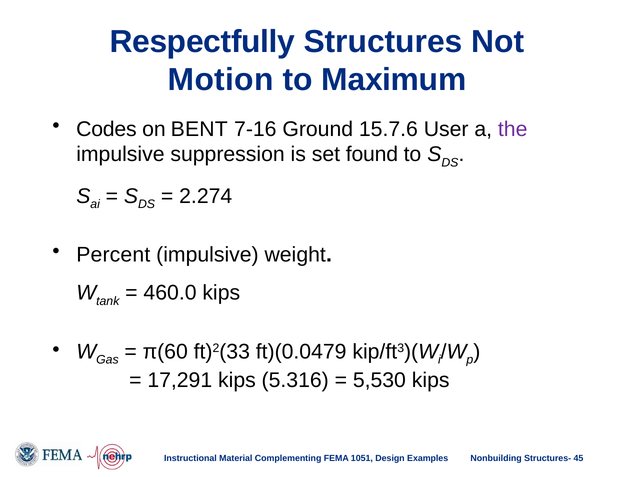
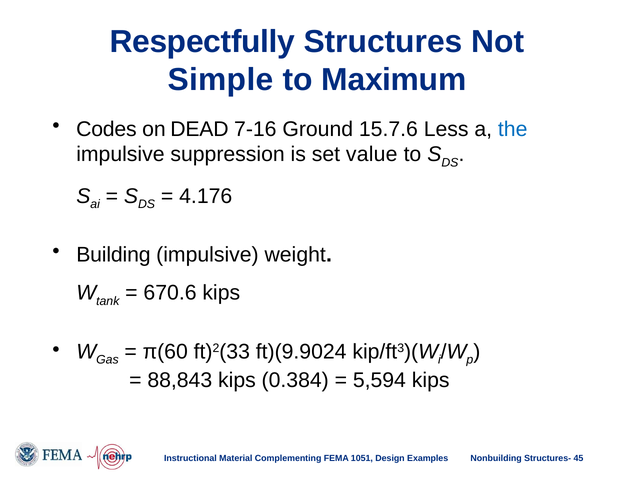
Motion: Motion -> Simple
BENT: BENT -> DEAD
User: User -> Less
the colour: purple -> blue
found: found -> value
2.274: 2.274 -> 4.176
Percent: Percent -> Building
460.0: 460.0 -> 670.6
ft)(0.0479: ft)(0.0479 -> ft)(9.9024
17,291: 17,291 -> 88,843
5.316: 5.316 -> 0.384
5,530: 5,530 -> 5,594
